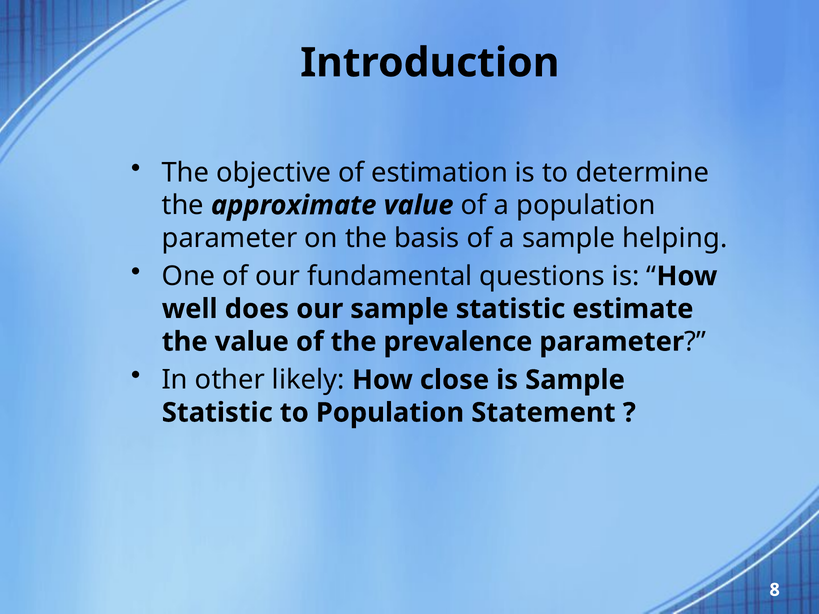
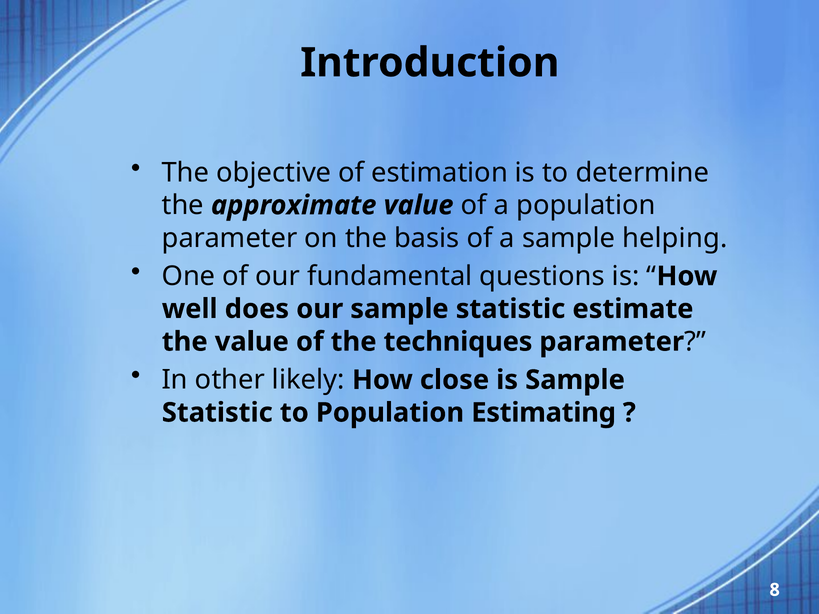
prevalence: prevalence -> techniques
Statement: Statement -> Estimating
